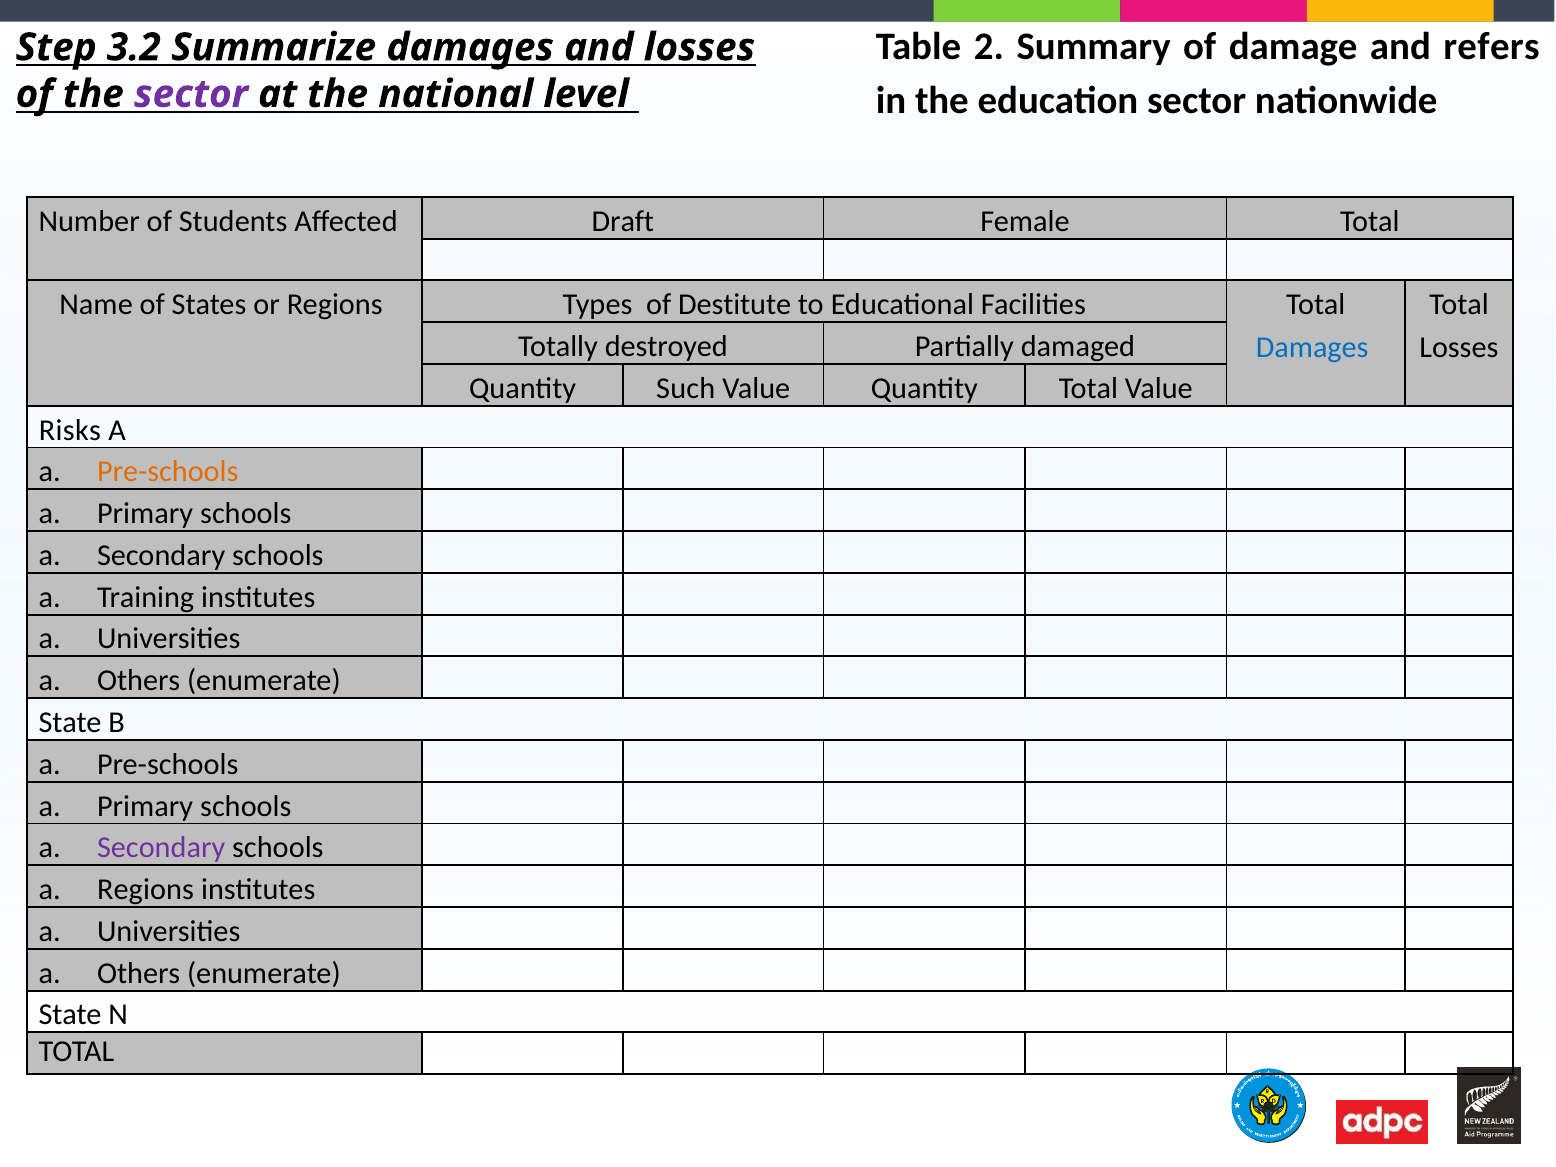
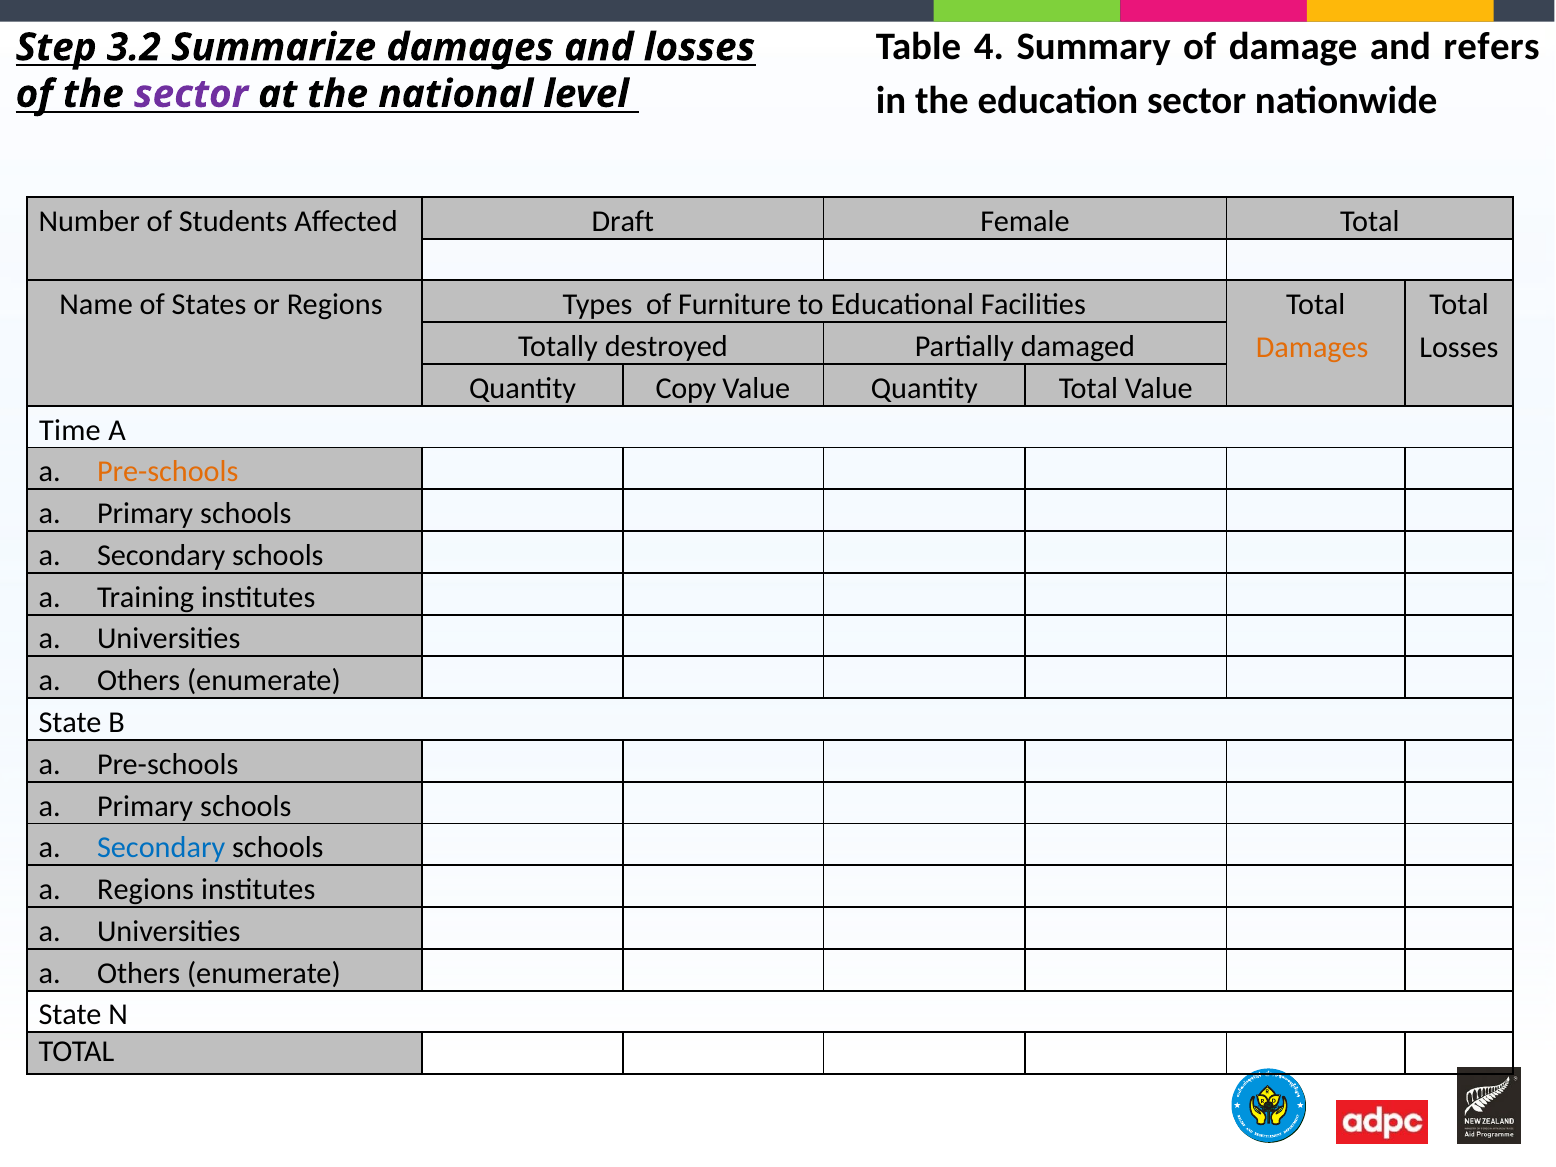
2: 2 -> 4
Destitute: Destitute -> Furniture
Damages at (1312, 347) colour: blue -> orange
Such: Such -> Copy
Risks: Risks -> Time
Secondary at (161, 848) colour: purple -> blue
